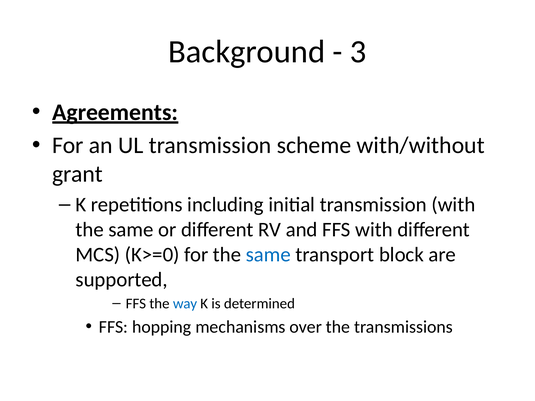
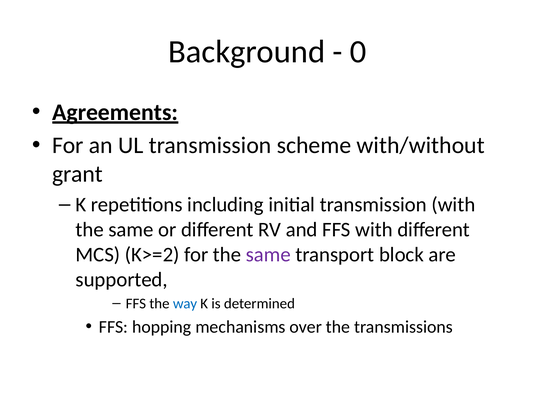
3: 3 -> 0
K>=0: K>=0 -> K>=2
same at (268, 255) colour: blue -> purple
